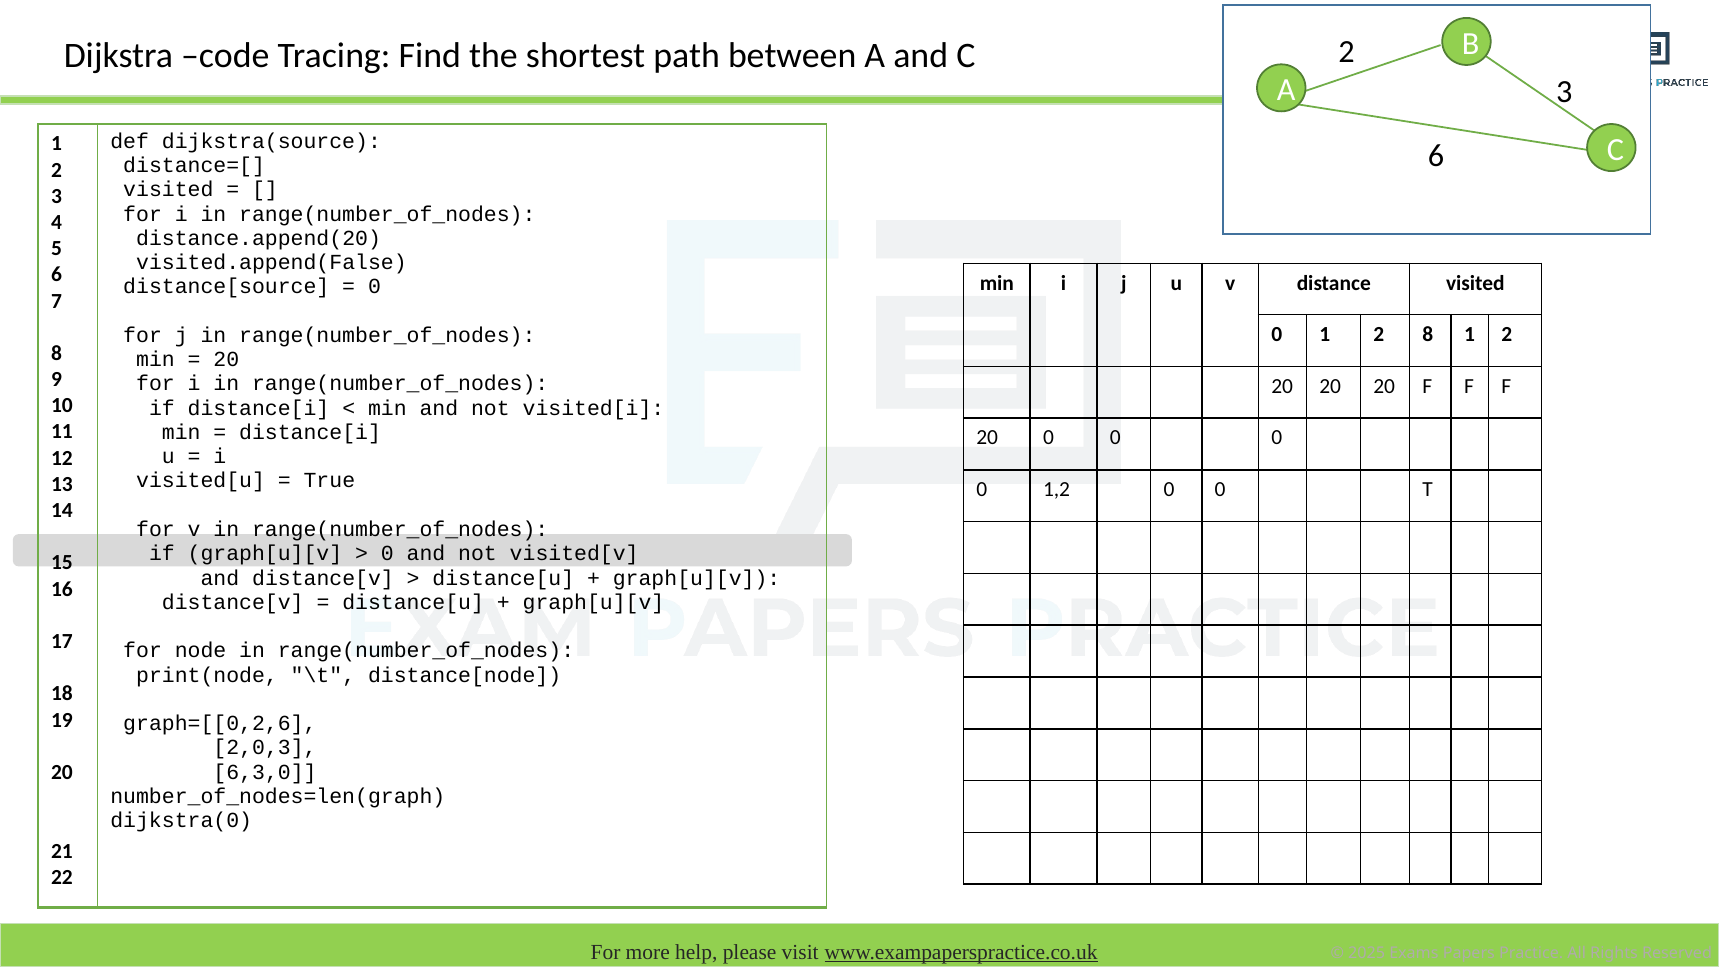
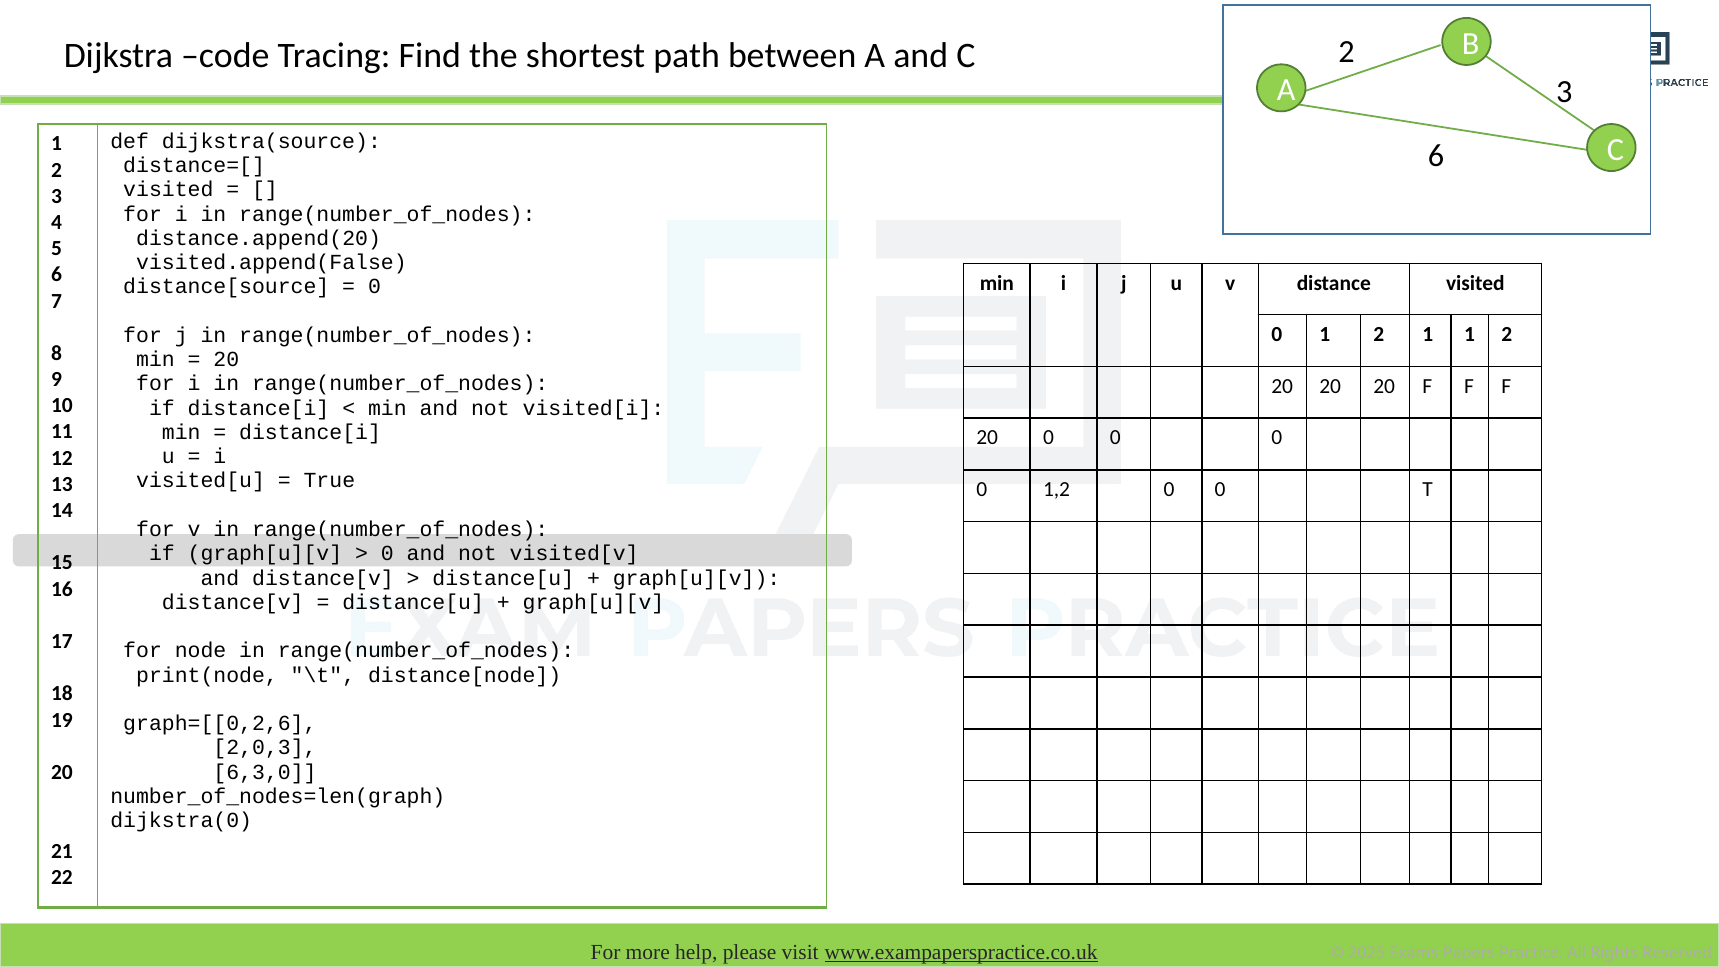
2 8: 8 -> 1
